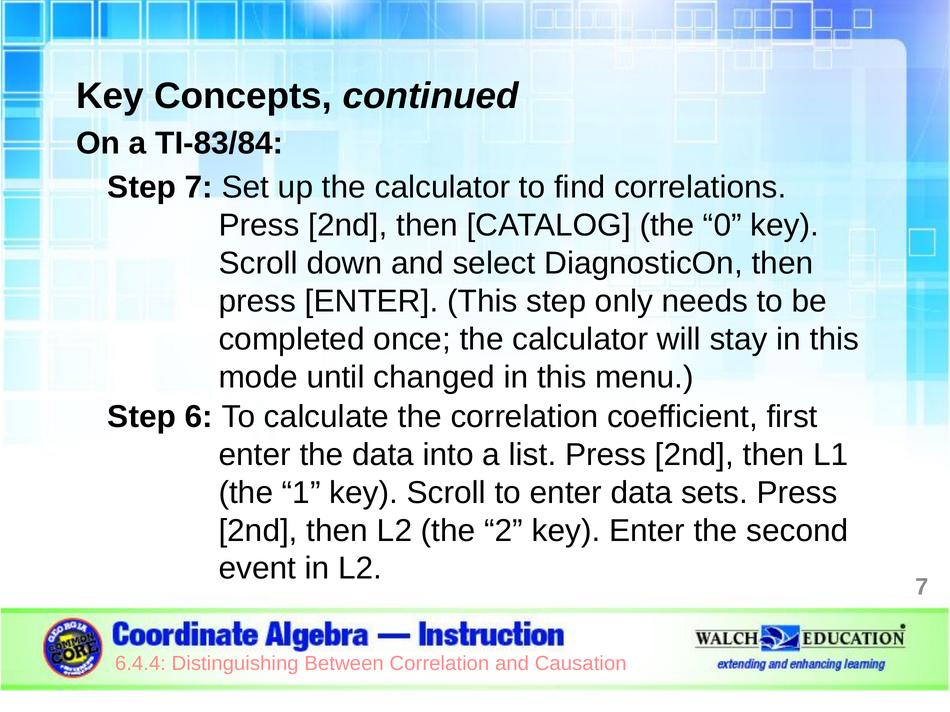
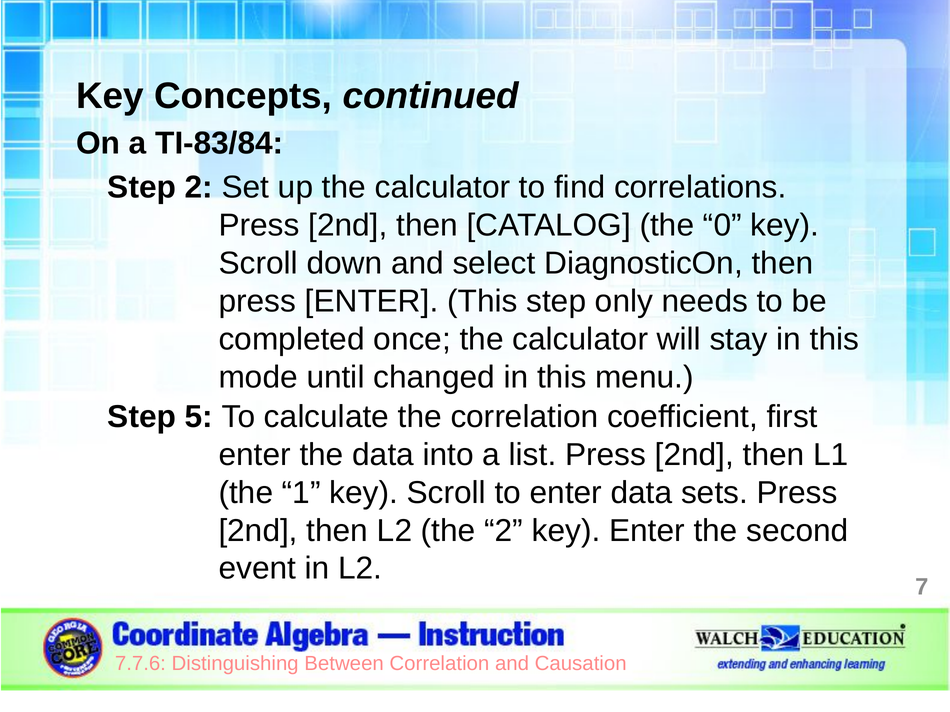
Step 7: 7 -> 2
6: 6 -> 5
6.4.4: 6.4.4 -> 7.7.6
